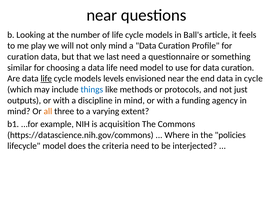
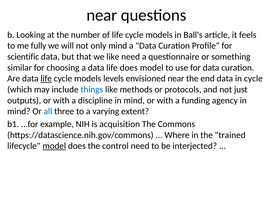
play: play -> fully
curation at (23, 57): curation -> scientific
we last: last -> like
life need: need -> does
all colour: orange -> blue
policies: policies -> trained
model at (54, 146) underline: none -> present
criteria: criteria -> control
